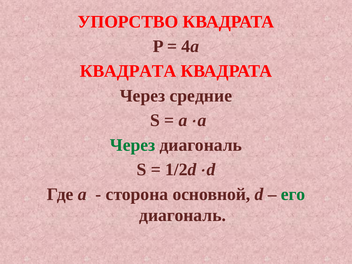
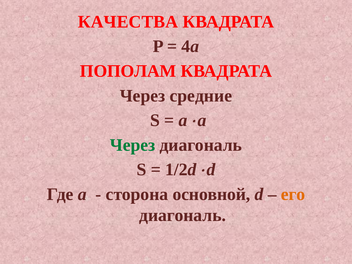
УПОРСТВО: УПОРСТВО -> КАЧЕСТВА
КВАДРАТА at (128, 71): КВАДРАТА -> ПОПОЛАМ
его colour: green -> orange
